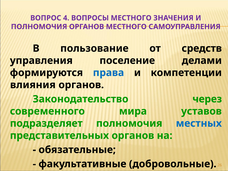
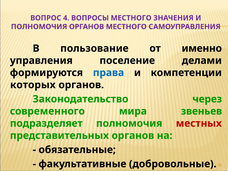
средств: средств -> именно
влияния: влияния -> которых
уставов: уставов -> звеньев
местных colour: blue -> red
